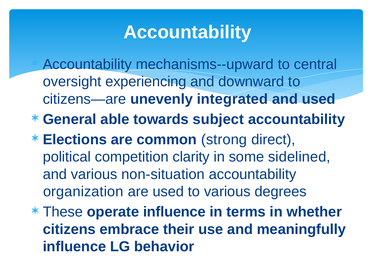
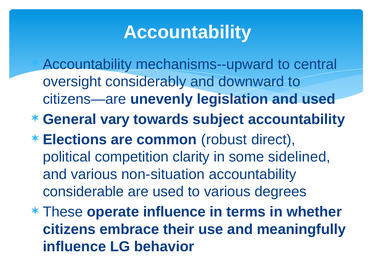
experiencing: experiencing -> considerably
integrated: integrated -> legislation
able: able -> vary
strong: strong -> robust
organization: organization -> considerable
